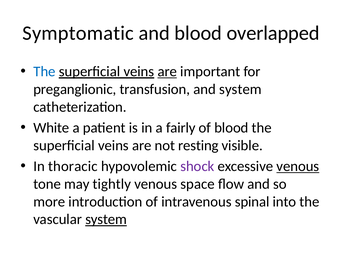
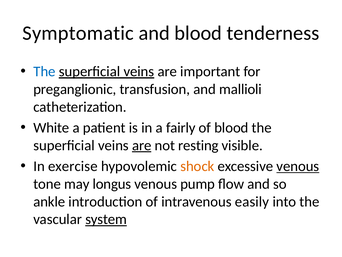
overlapped: overlapped -> tenderness
are at (167, 71) underline: present -> none
and system: system -> mallioli
are at (142, 145) underline: none -> present
thoracic: thoracic -> exercise
shock colour: purple -> orange
tightly: tightly -> longus
space: space -> pump
more: more -> ankle
spinal: spinal -> easily
